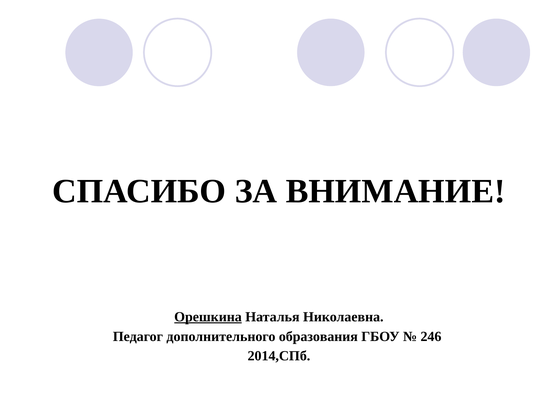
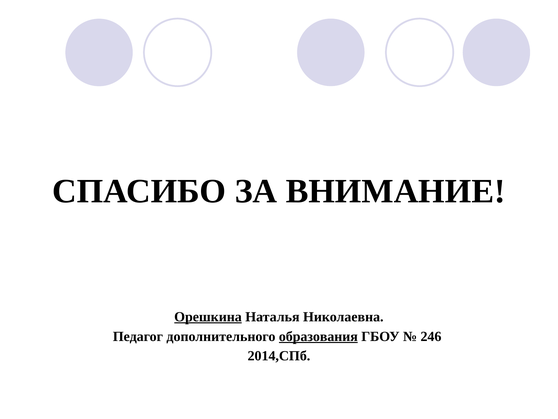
образования underline: none -> present
